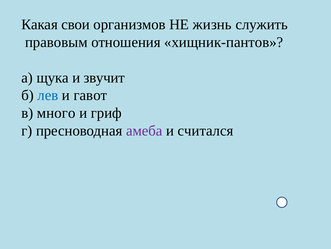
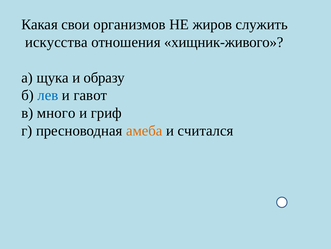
жизнь: жизнь -> жиров
правовым: правовым -> искусства
хищник-пантов: хищник-пантов -> хищник-живого
звучит: звучит -> образу
амеба colour: purple -> orange
